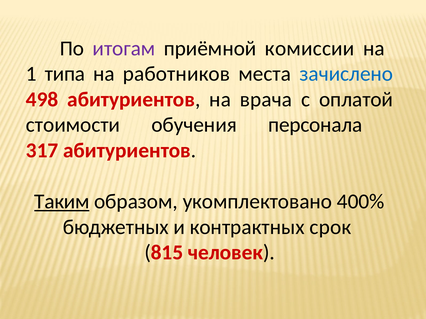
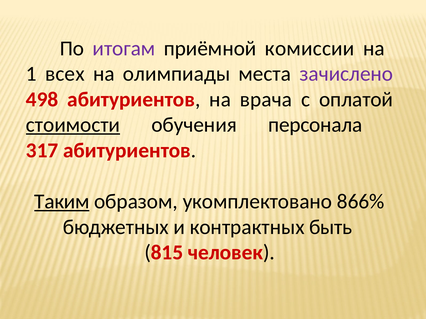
типа: типа -> всех
работников: работников -> олимпиады
зачислено colour: blue -> purple
стоимости underline: none -> present
400%: 400% -> 866%
срок: срок -> быть
